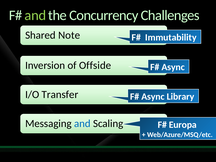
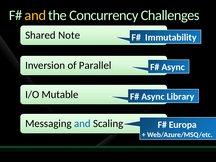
and at (35, 15) colour: light green -> yellow
Offside: Offside -> Parallel
Transfer: Transfer -> Mutable
